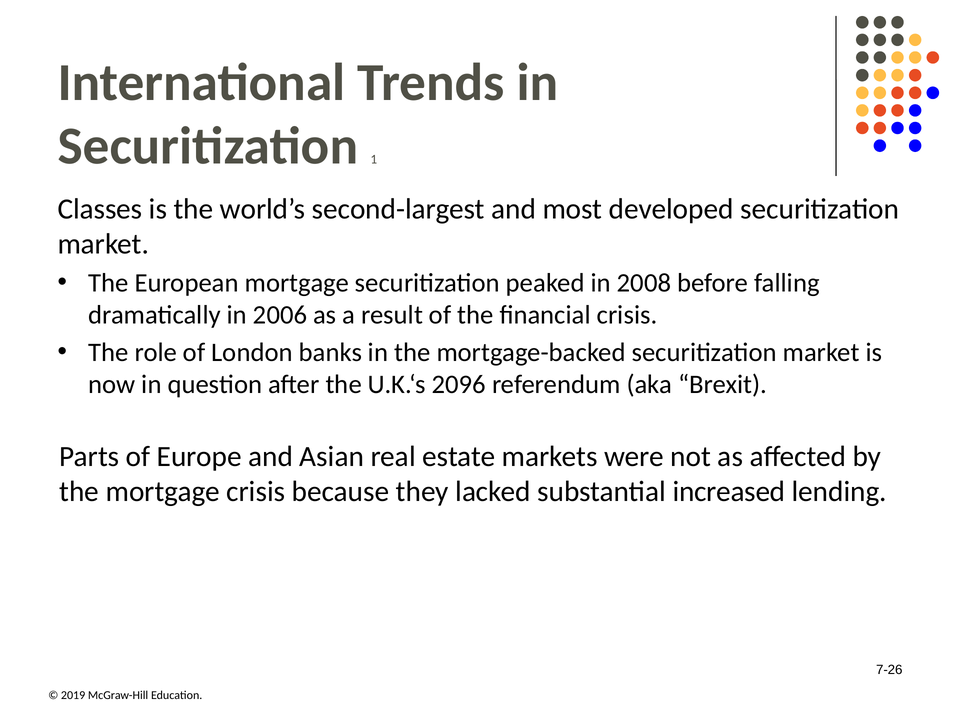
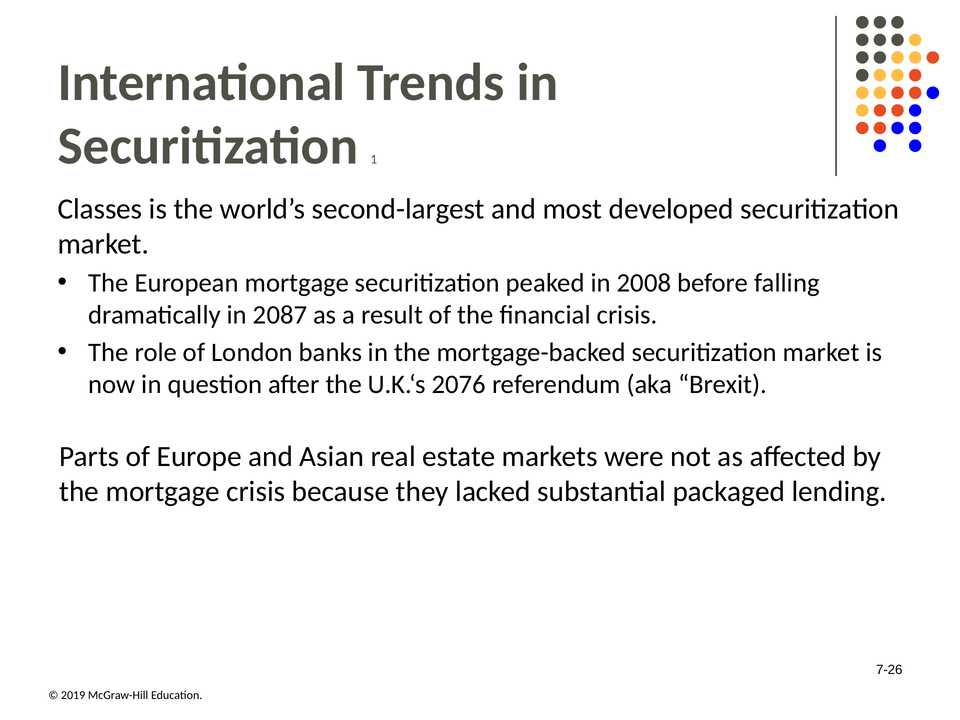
2006: 2006 -> 2087
2096: 2096 -> 2076
increased: increased -> packaged
